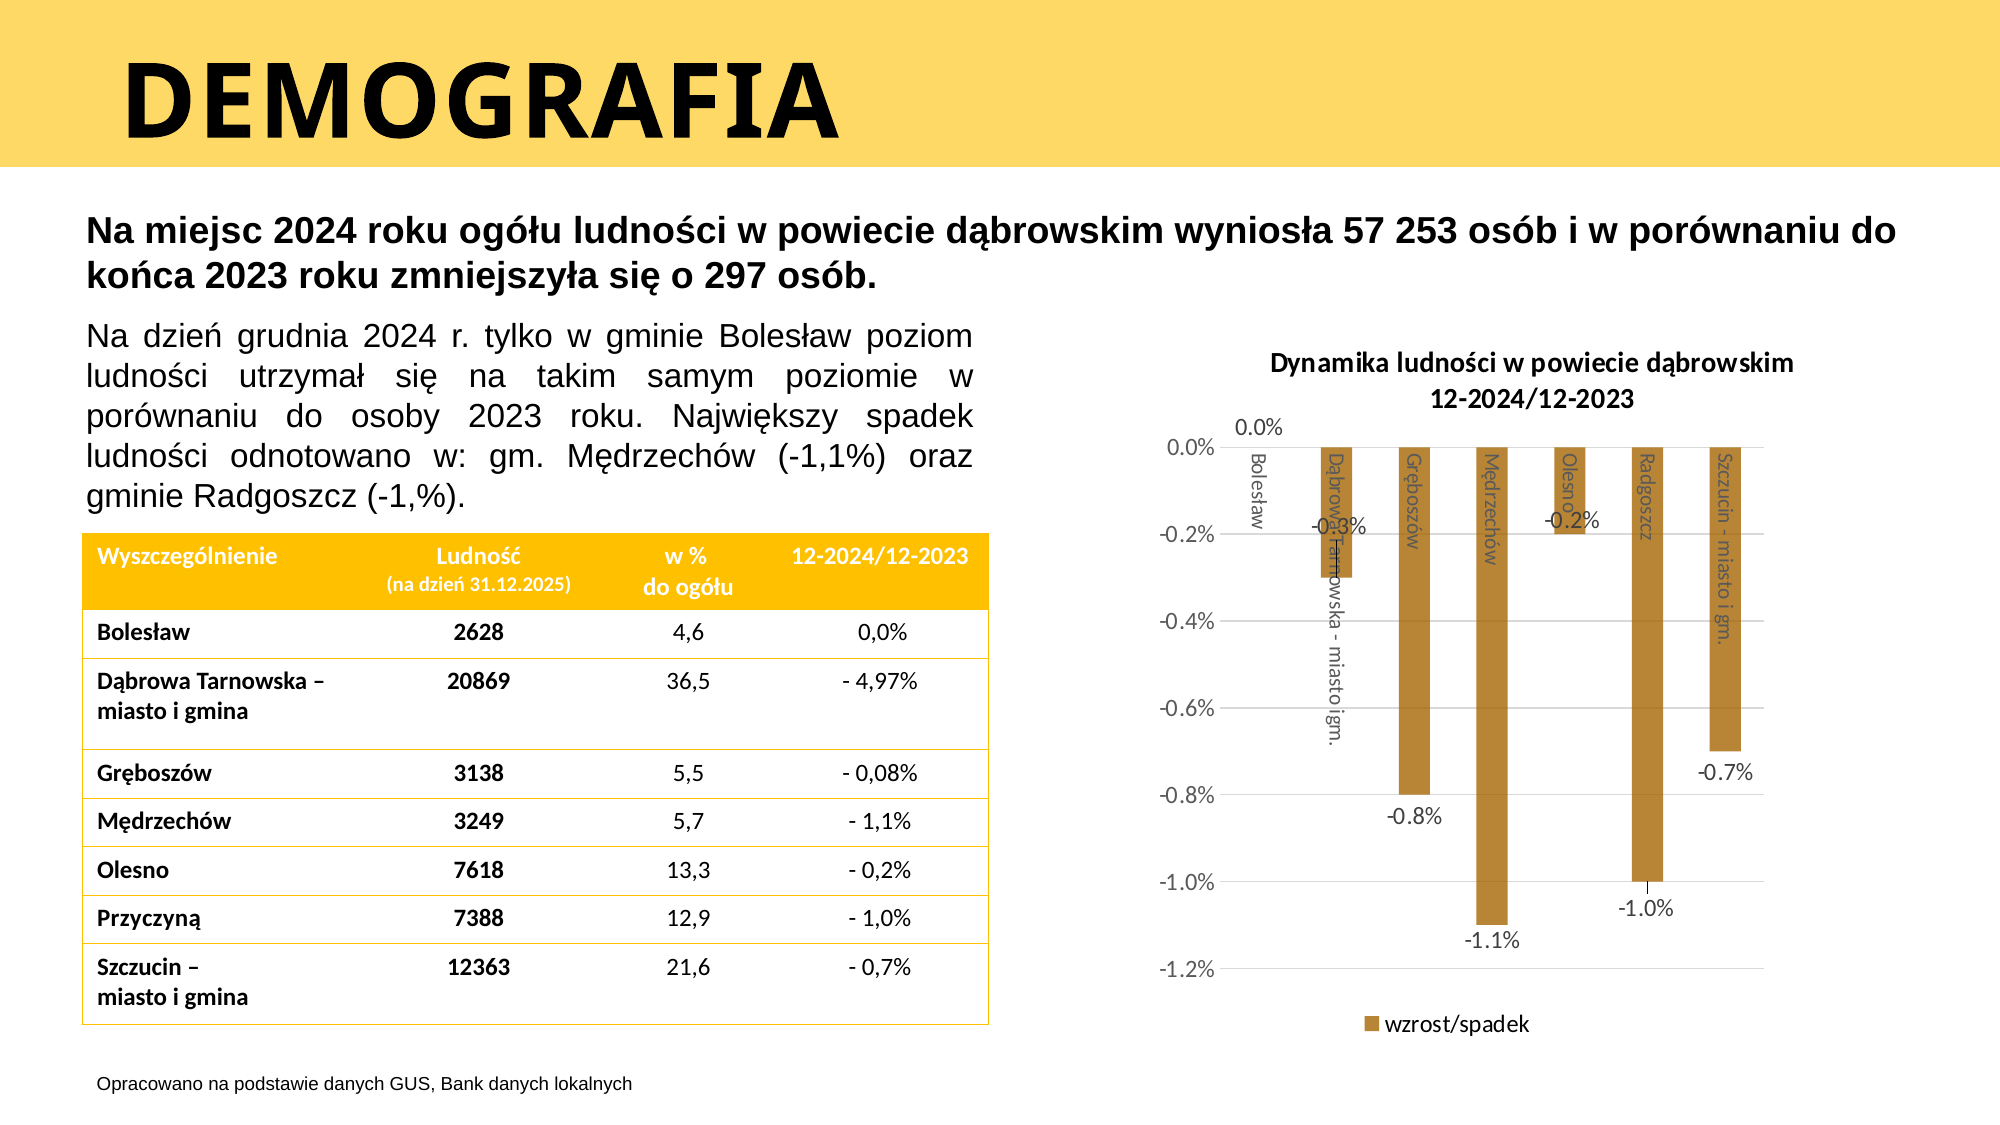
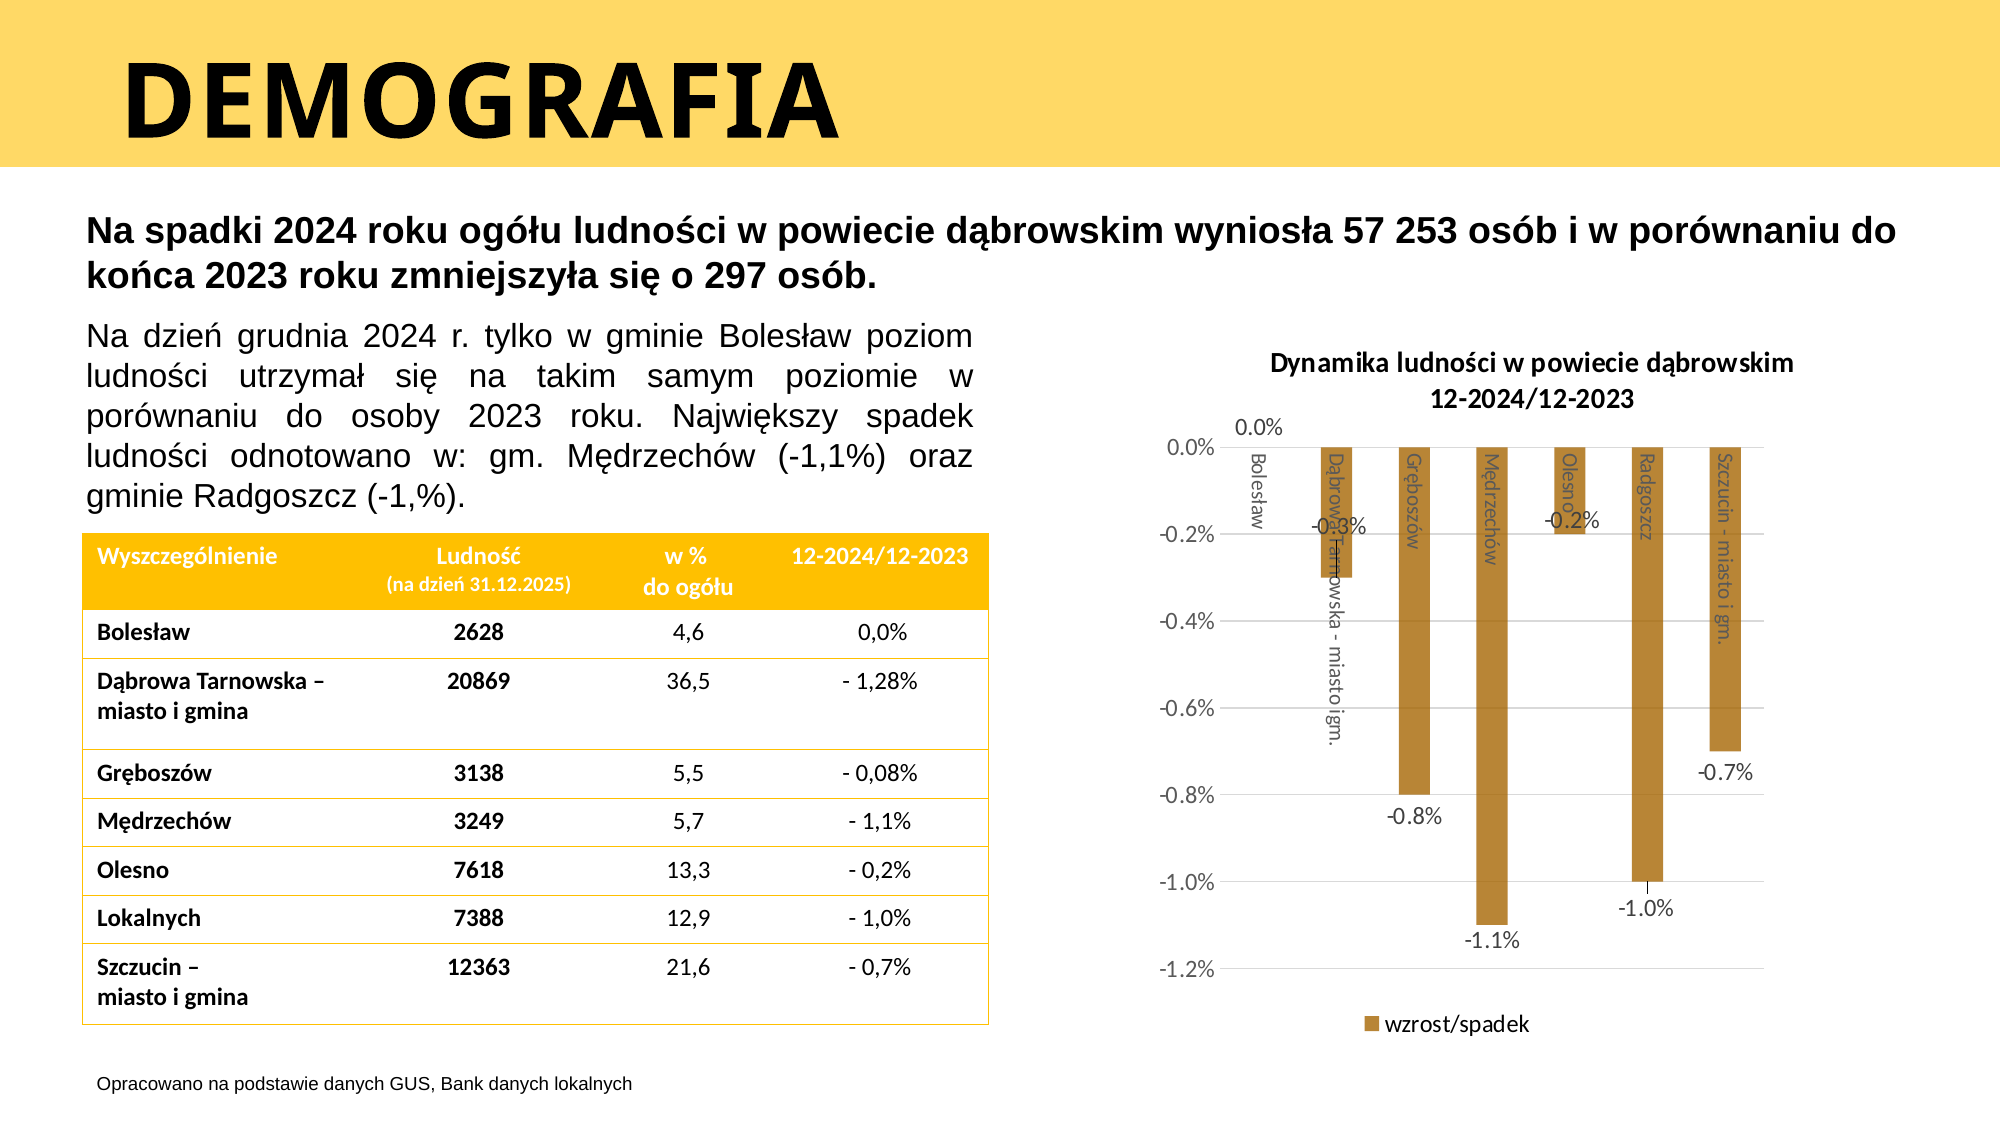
miejsc: miejsc -> spadki
4,97%: 4,97% -> 1,28%
Przyczyną at (149, 918): Przyczyną -> Lokalnych
